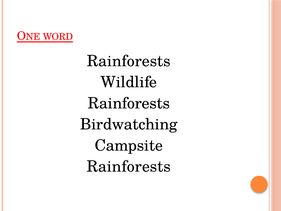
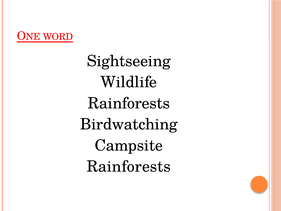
Rainforests at (129, 61): Rainforests -> Sightseeing
